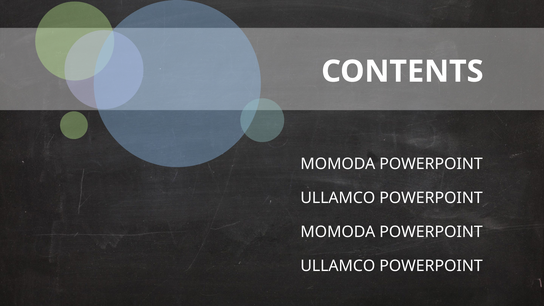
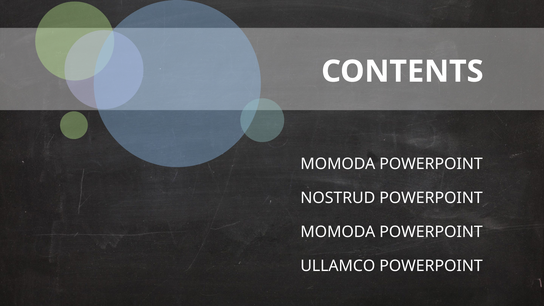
ULLAMCO at (338, 198): ULLAMCO -> NOSTRUD
